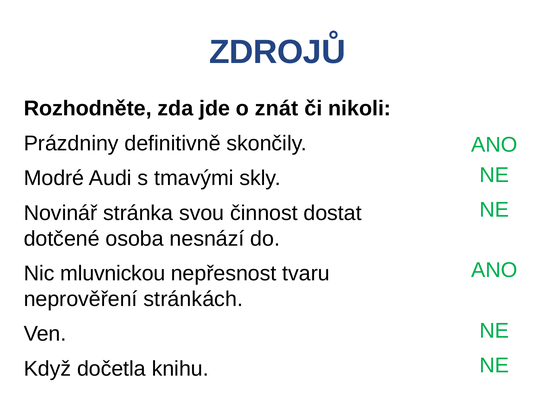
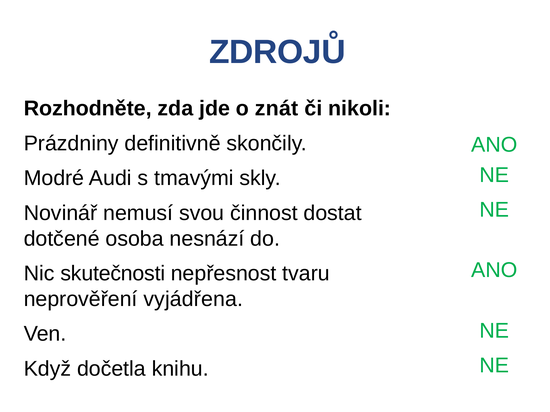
stránka: stránka -> nemusí
mluvnickou: mluvnickou -> skutečnosti
stránkách: stránkách -> vyjádřena
